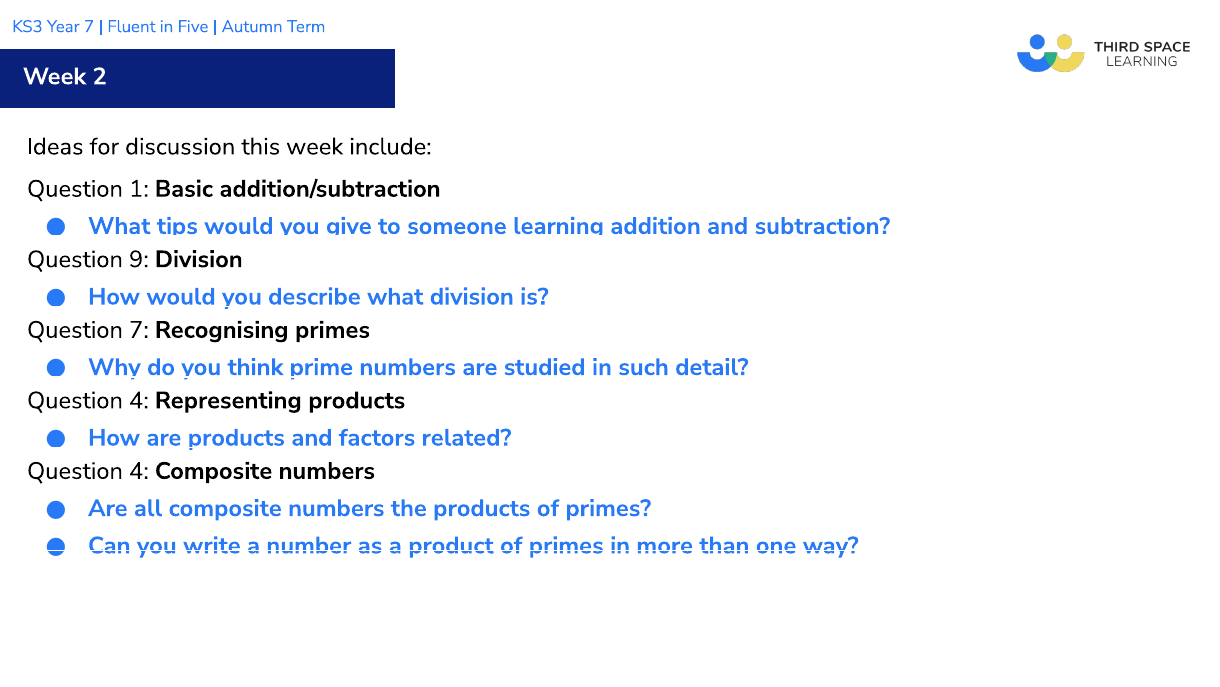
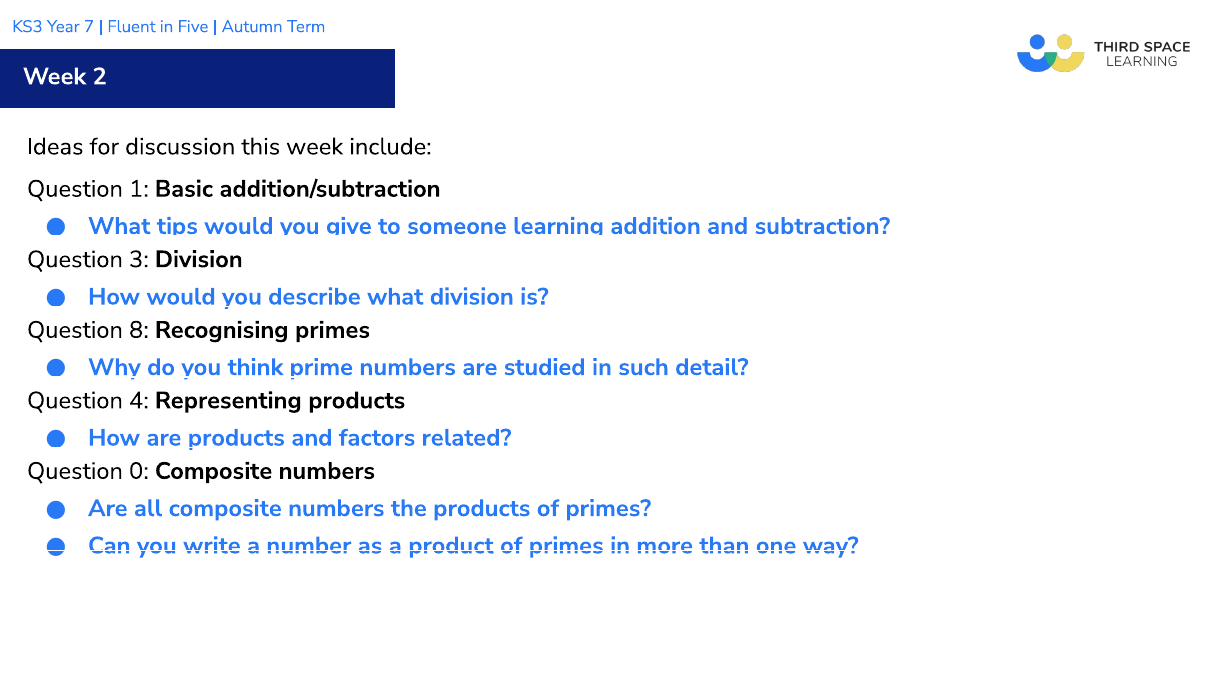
9: 9 -> 3
Question 7: 7 -> 8
4 at (139, 471): 4 -> 0
